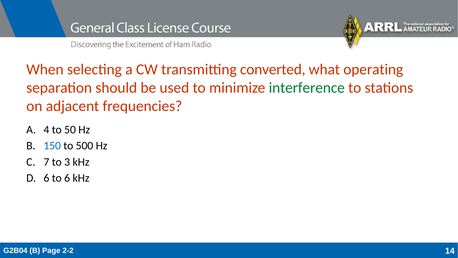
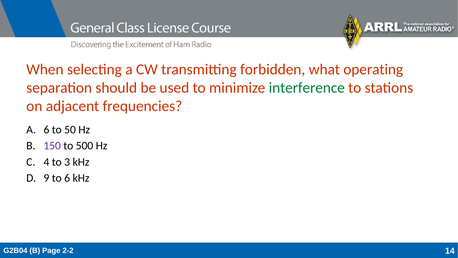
converted: converted -> forbidden
A 4: 4 -> 6
150 colour: blue -> purple
7: 7 -> 4
6 at (46, 178): 6 -> 9
